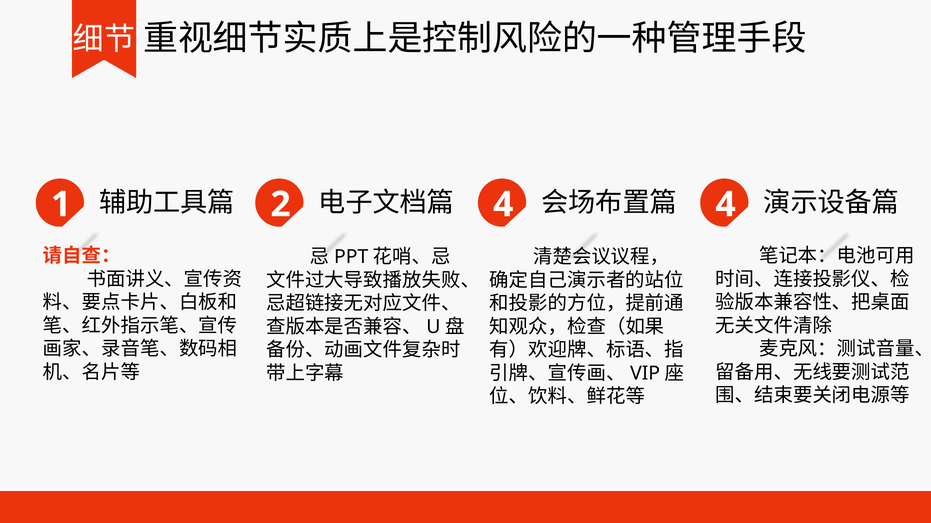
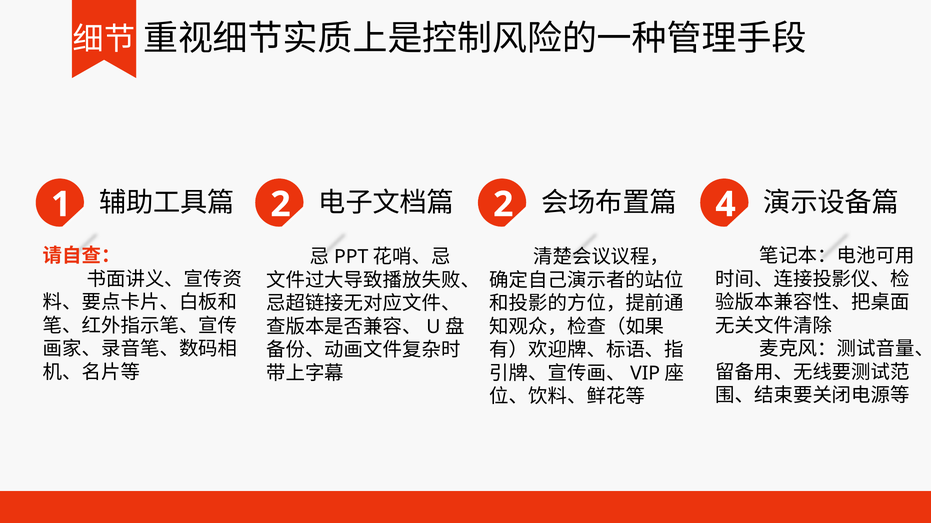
4 at (503, 205): 4 -> 2
